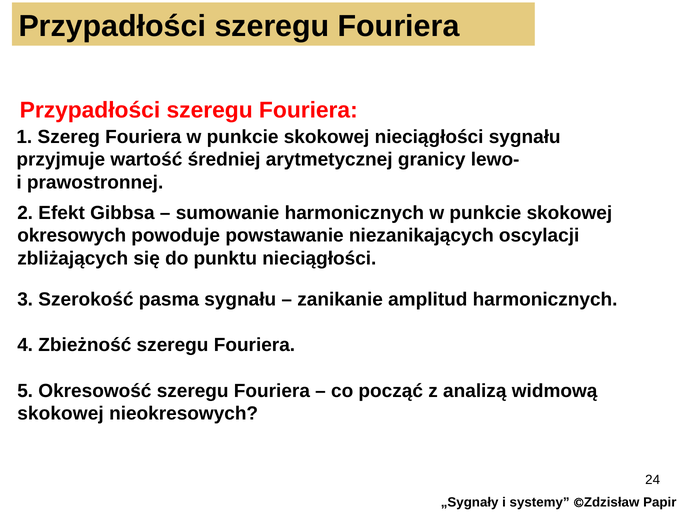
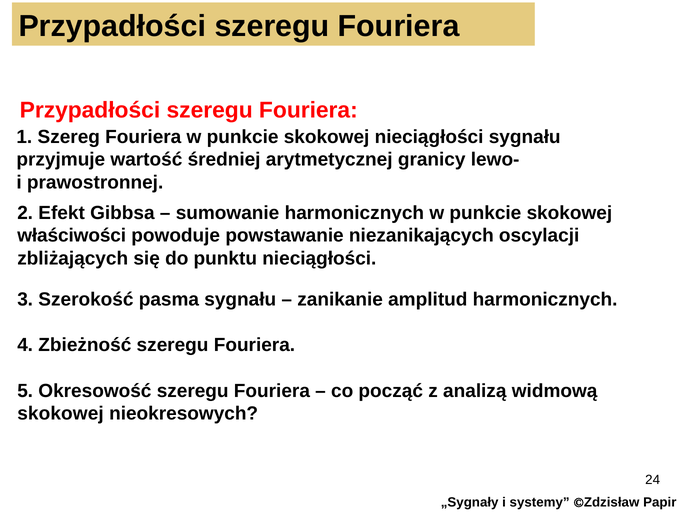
okresowych: okresowych -> właściwości
